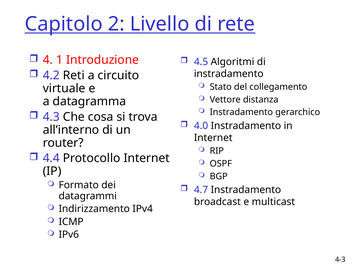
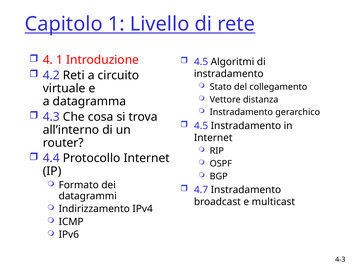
Capitolo 2: 2 -> 1
4.0 at (201, 126): 4.0 -> 4.5
